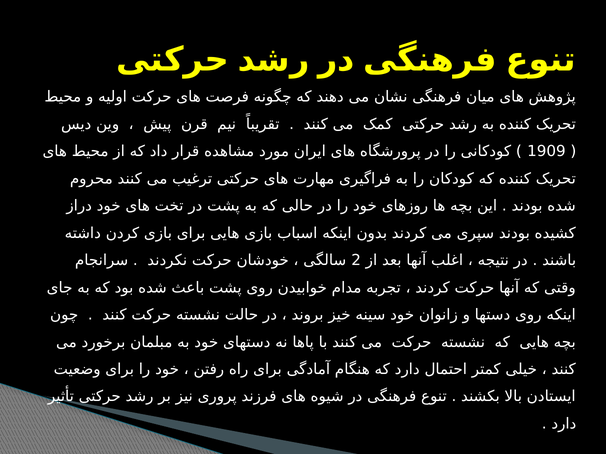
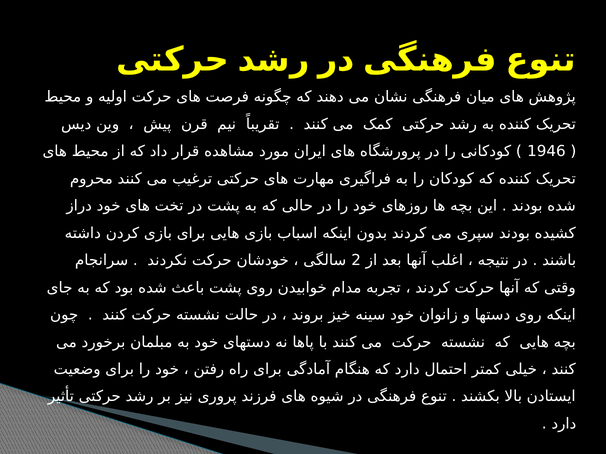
1909: 1909 -> 1946
